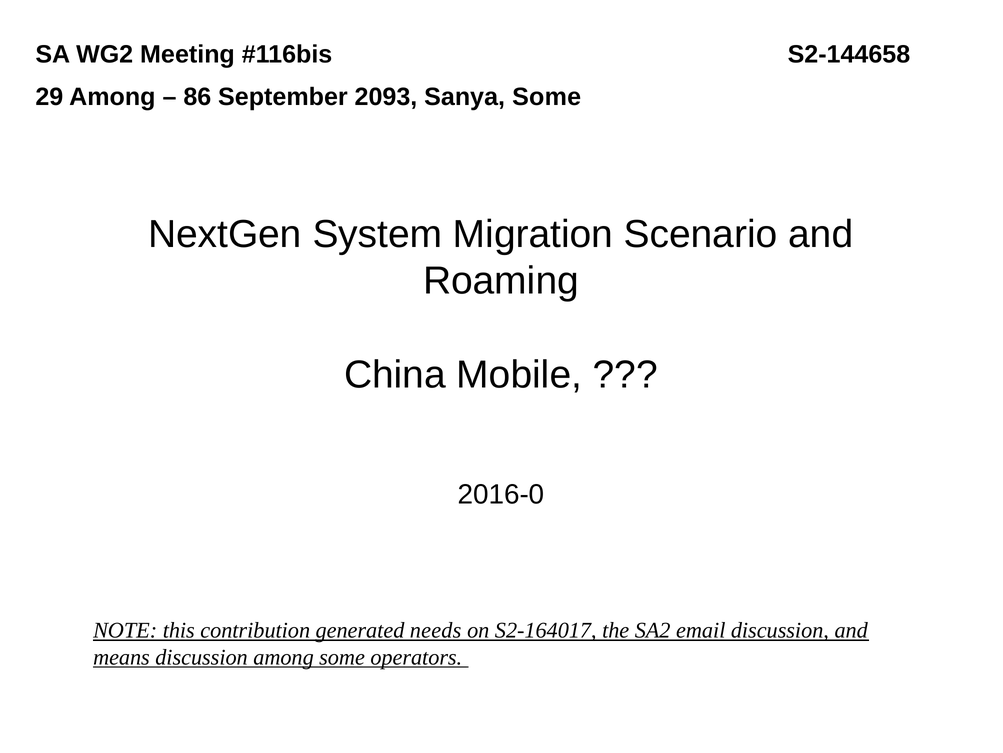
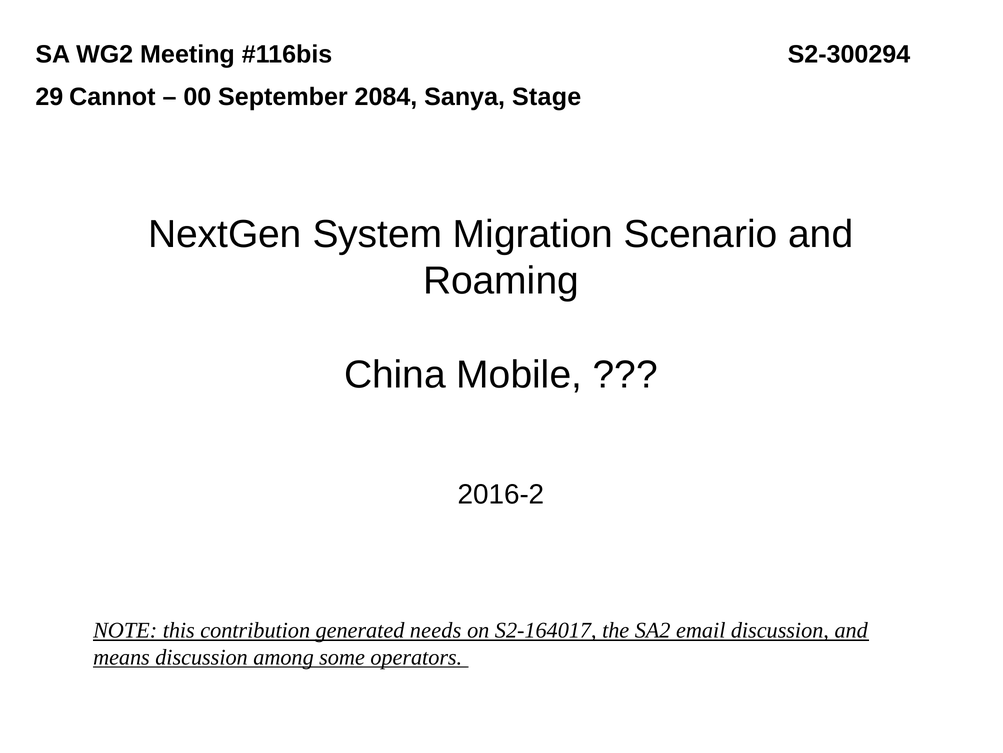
S2-144658: S2-144658 -> S2-300294
29 Among: Among -> Cannot
86: 86 -> 00
2093: 2093 -> 2084
Sanya Some: Some -> Stage
2016-0: 2016-0 -> 2016-2
